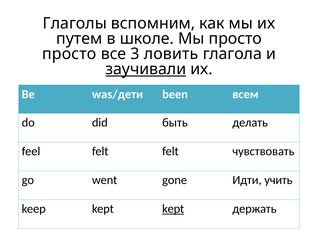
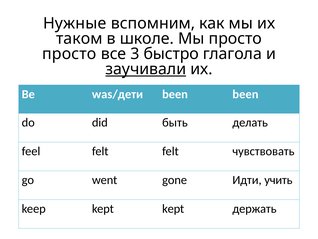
Глаголы: Глаголы -> Нужные
путем: путем -> таком
ловить: ловить -> быстро
been всем: всем -> been
kept at (173, 208) underline: present -> none
